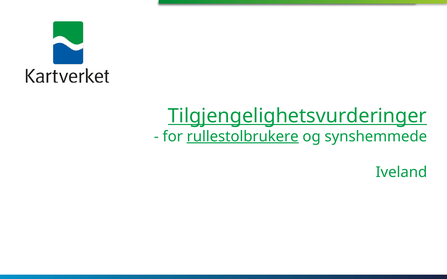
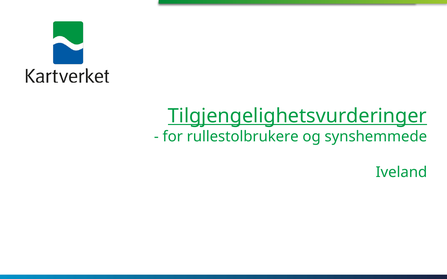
rullestolbrukere underline: present -> none
